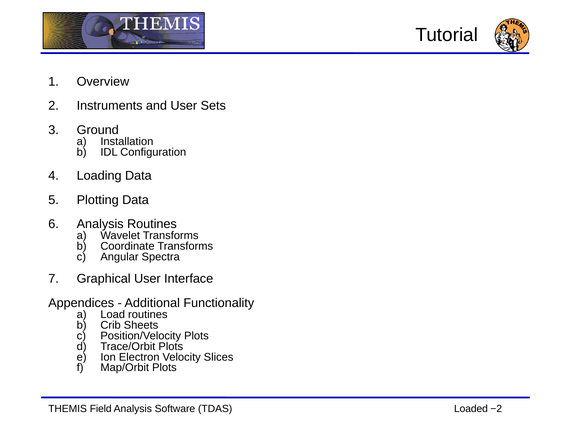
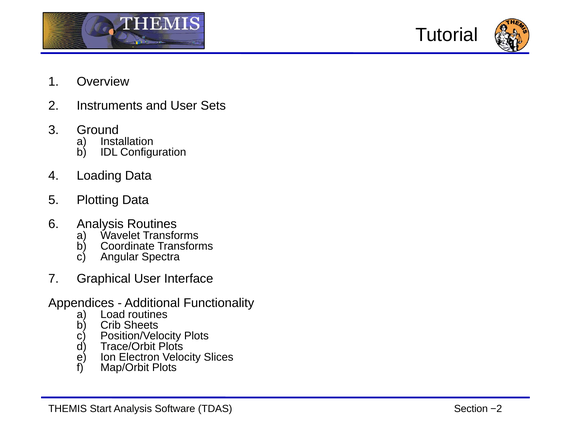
Field: Field -> Start
Loaded: Loaded -> Section
